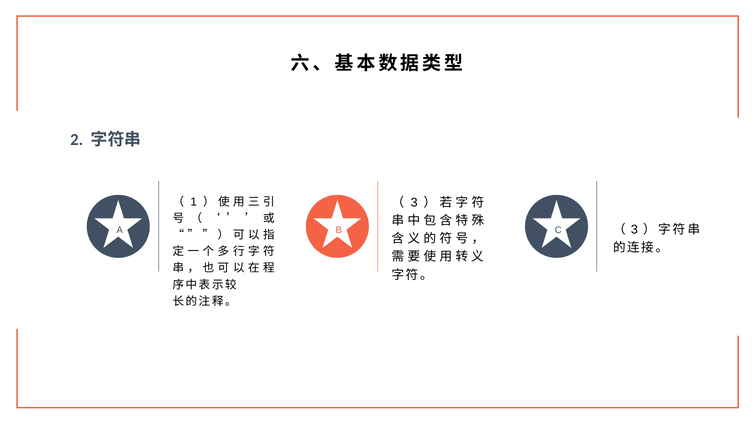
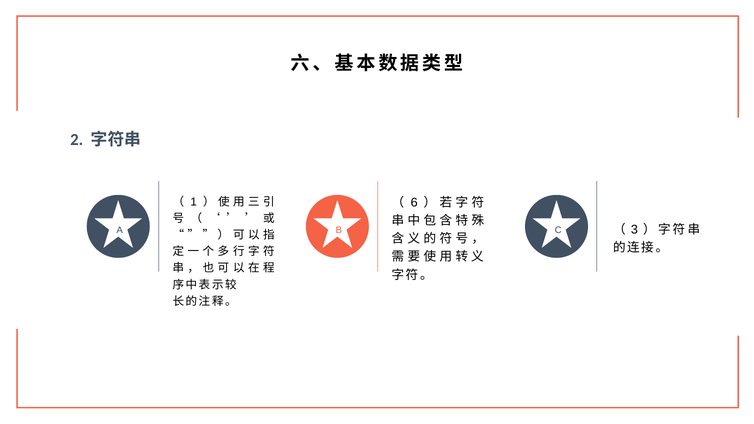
3 at (414, 203): 3 -> 6
